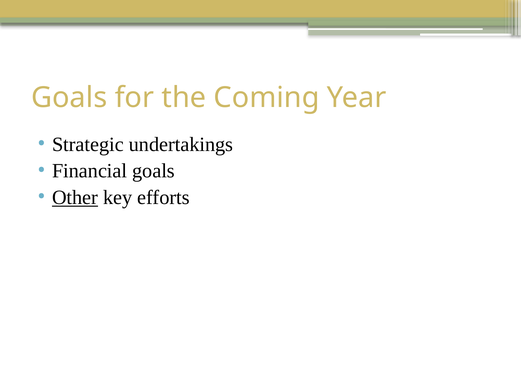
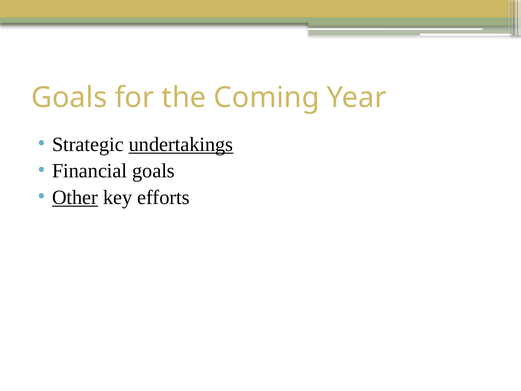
undertakings underline: none -> present
